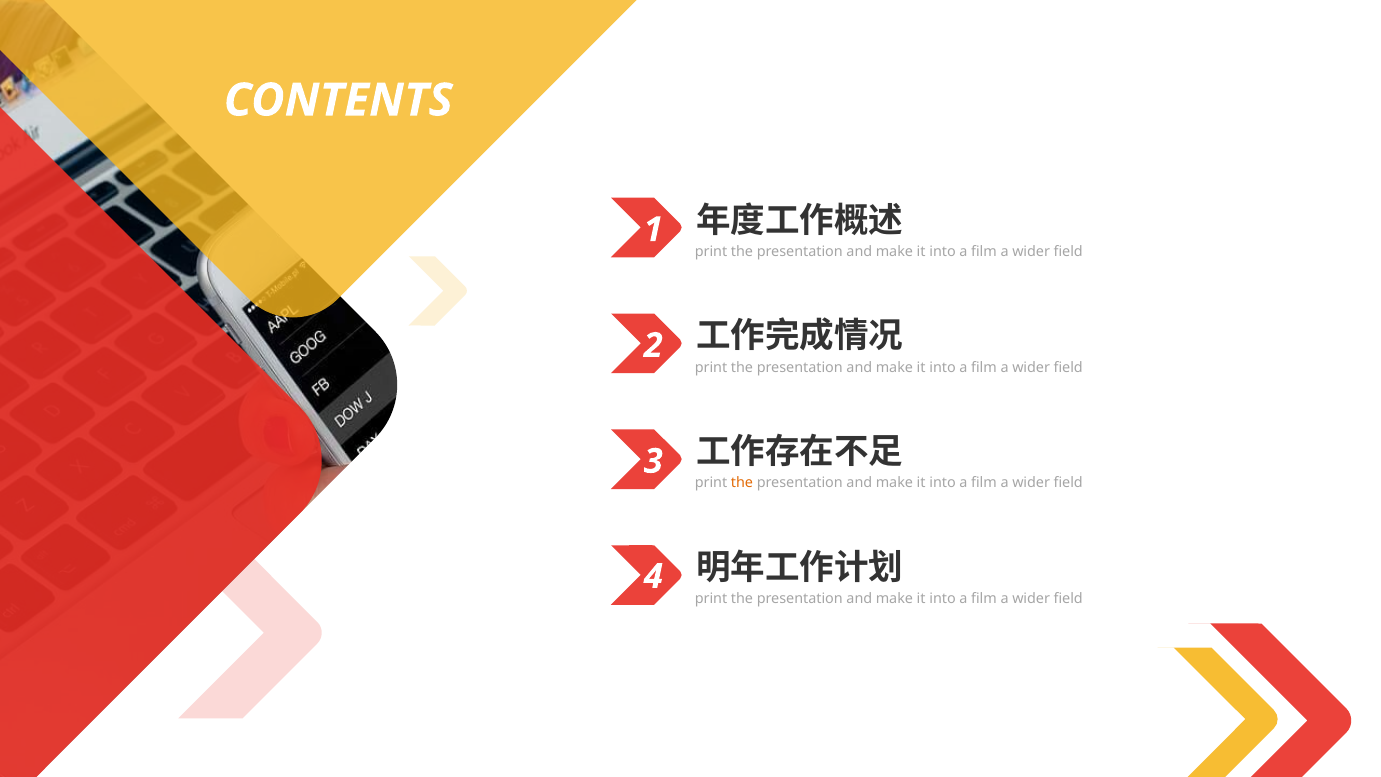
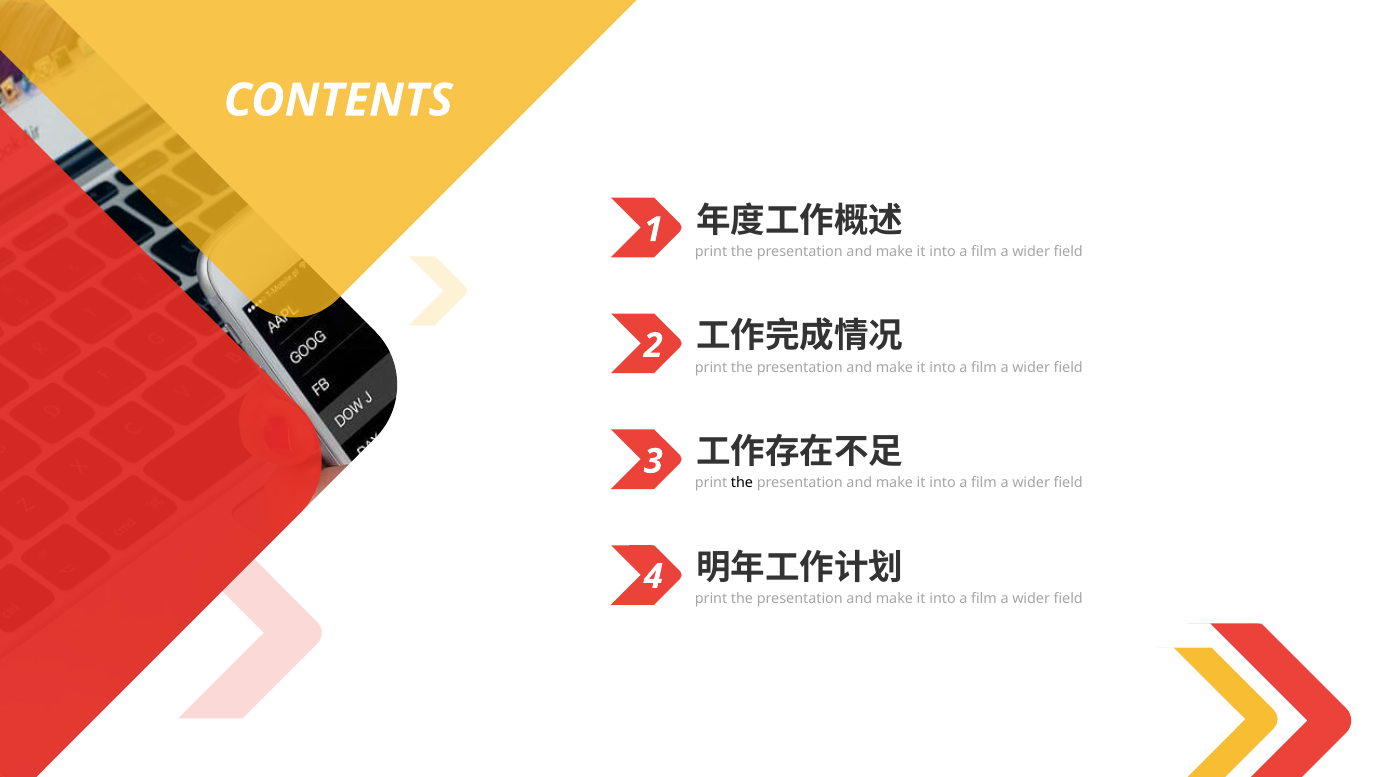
the at (742, 483) colour: orange -> black
